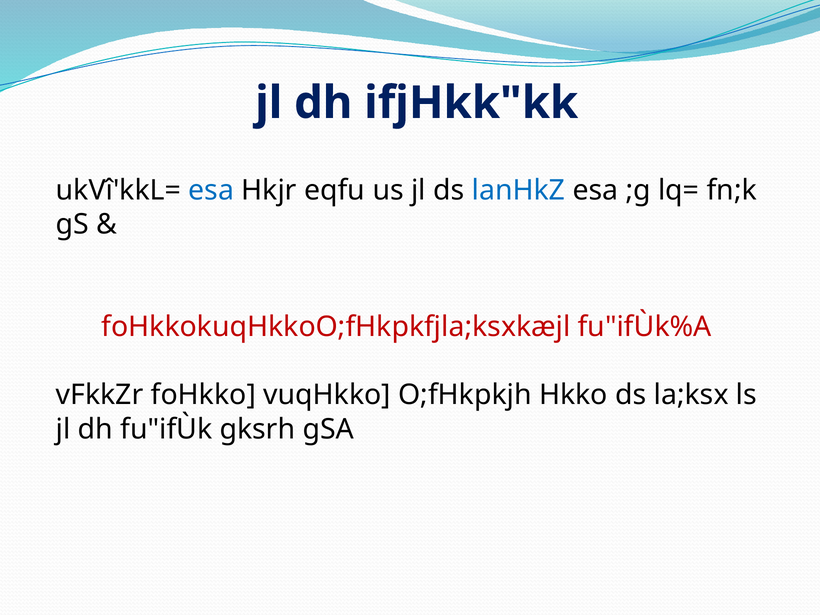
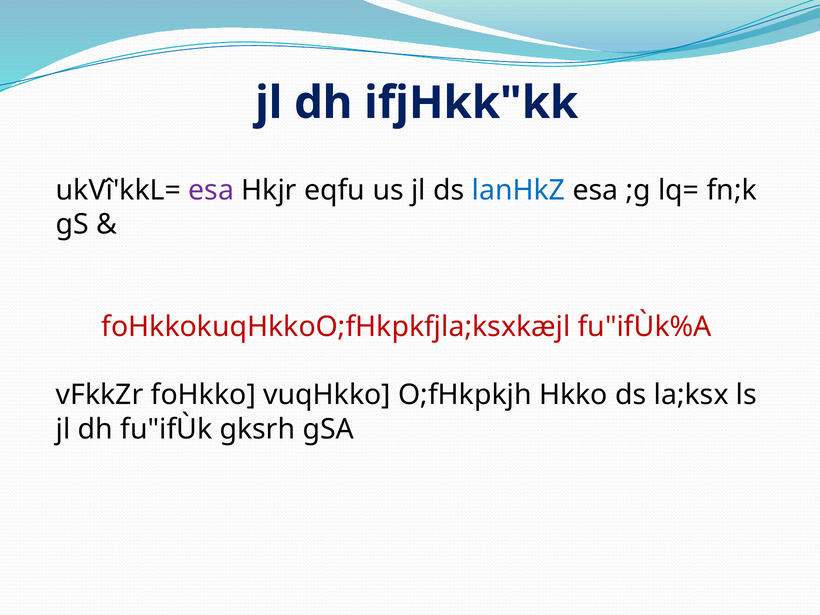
esa at (211, 190) colour: blue -> purple
